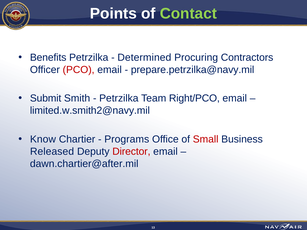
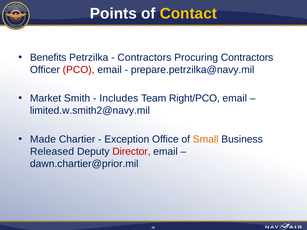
Contact colour: light green -> yellow
Determined at (144, 58): Determined -> Contractors
Submit: Submit -> Market
Petrzilka at (119, 98): Petrzilka -> Includes
Know: Know -> Made
Programs: Programs -> Exception
Small colour: red -> orange
dawn.chartier@after.mil: dawn.chartier@after.mil -> dawn.chartier@prior.mil
